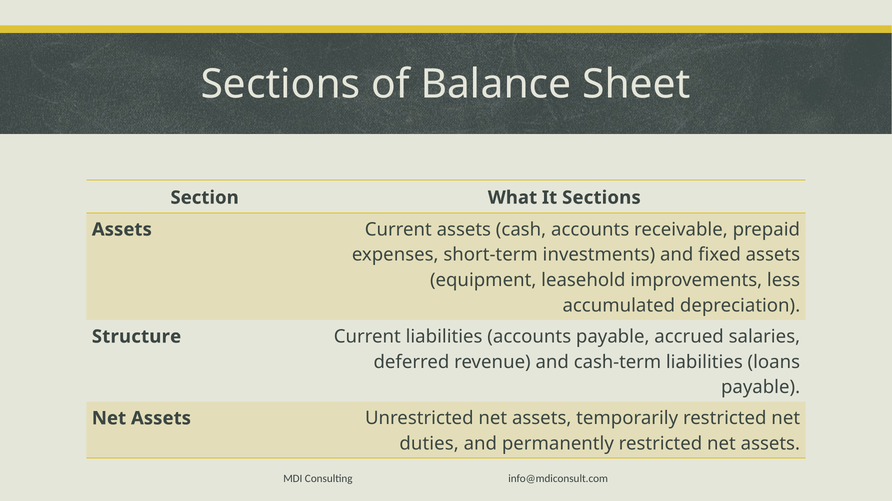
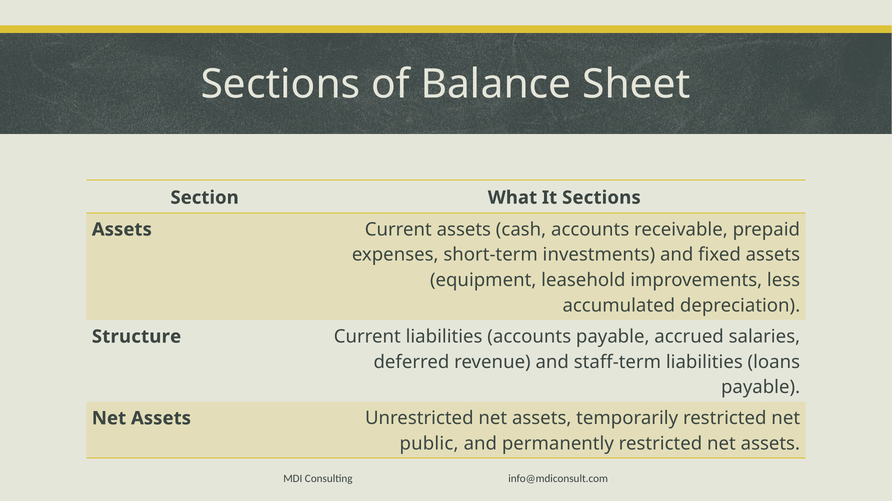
cash-term: cash-term -> staff-term
duties: duties -> public
